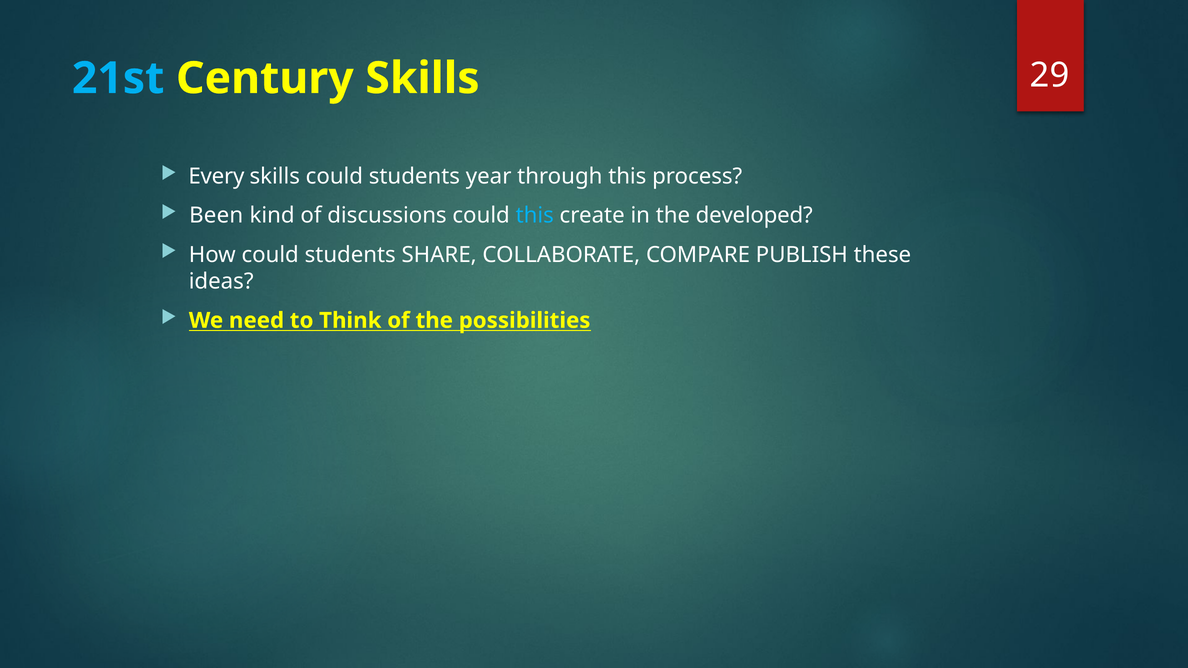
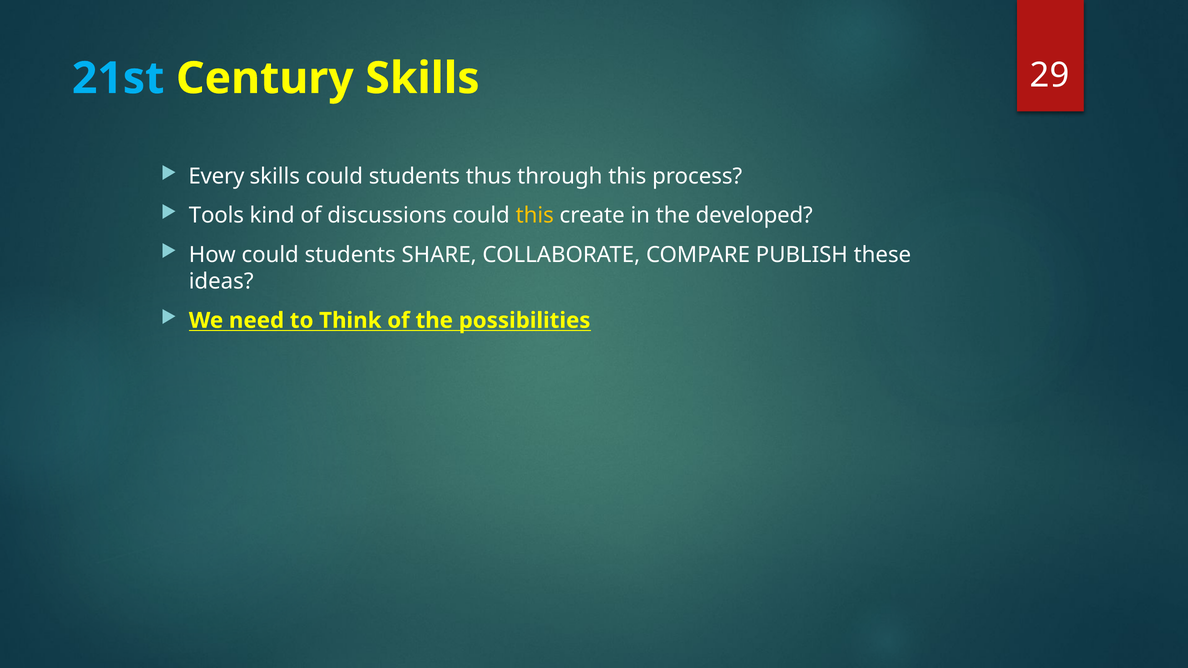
year: year -> thus
Been: Been -> Tools
this at (535, 216) colour: light blue -> yellow
